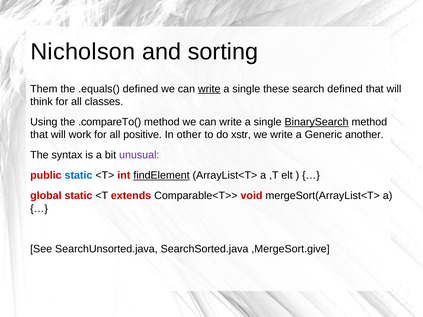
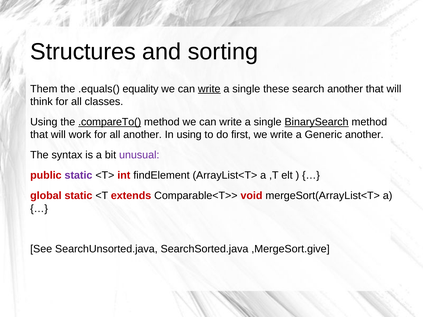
Nicholson: Nicholson -> Structures
.equals( defined: defined -> equality
search defined: defined -> another
.compareTo( underline: none -> present
all positive: positive -> another
In other: other -> using
xstr: xstr -> first
static at (78, 176) colour: blue -> purple
findElement underline: present -> none
